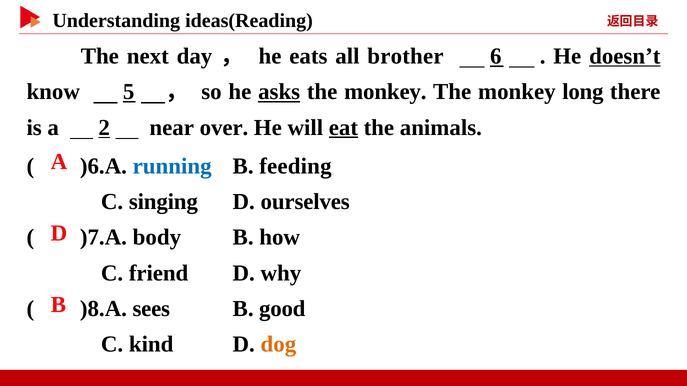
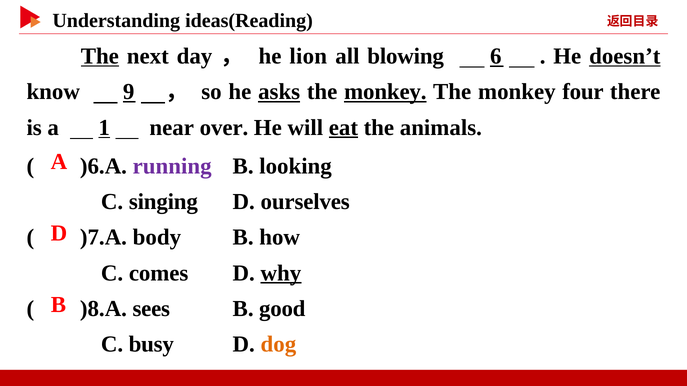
The at (100, 56) underline: none -> present
eats: eats -> lion
brother: brother -> blowing
5: 5 -> 9
monkey at (385, 92) underline: none -> present
long: long -> four
2: 2 -> 1
running colour: blue -> purple
feeding: feeding -> looking
friend: friend -> comes
why underline: none -> present
kind: kind -> busy
